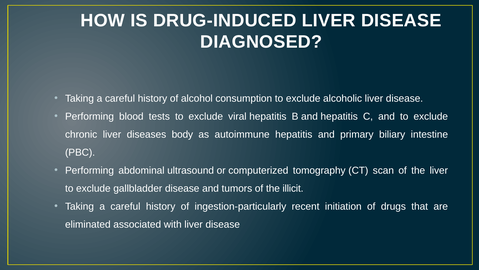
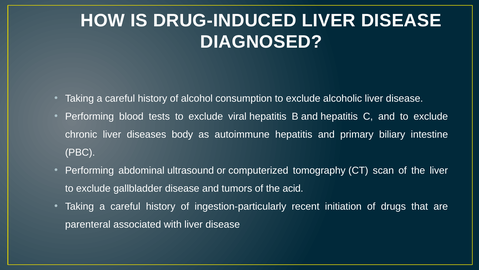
illicit: illicit -> acid
eliminated: eliminated -> parenteral
